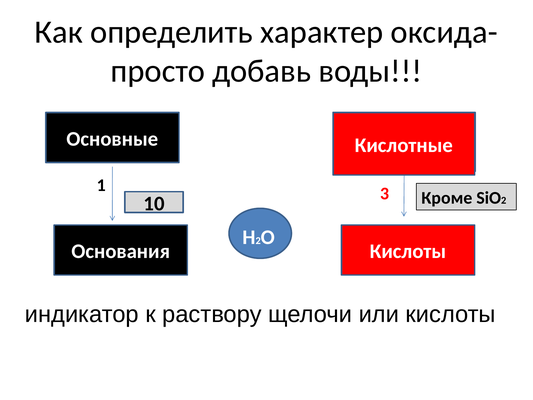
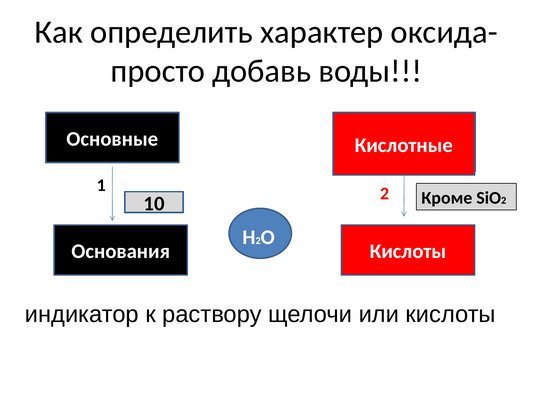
1 3: 3 -> 2
